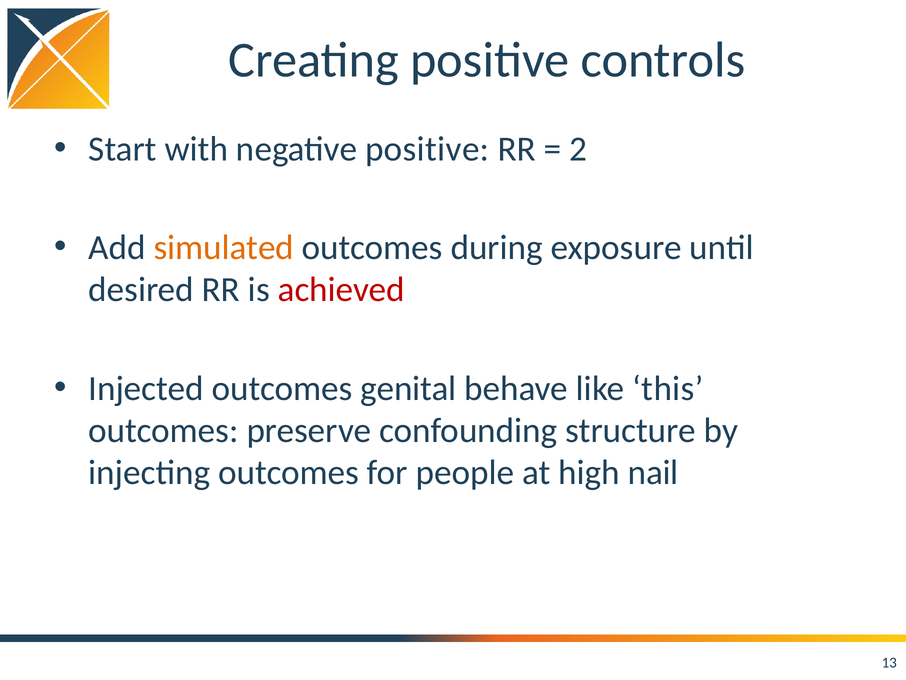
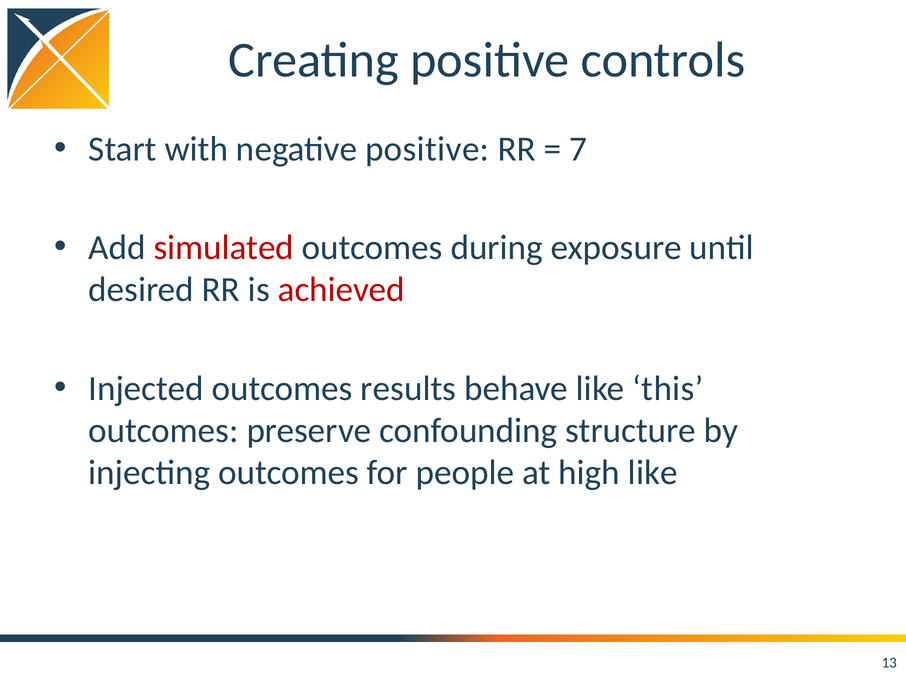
2: 2 -> 7
simulated colour: orange -> red
genital: genital -> results
high nail: nail -> like
